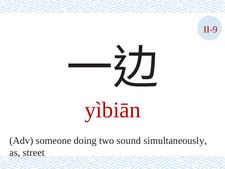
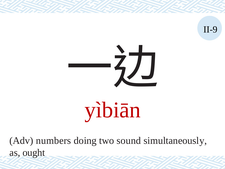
II-9 colour: red -> black
someone: someone -> numbers
street: street -> ought
